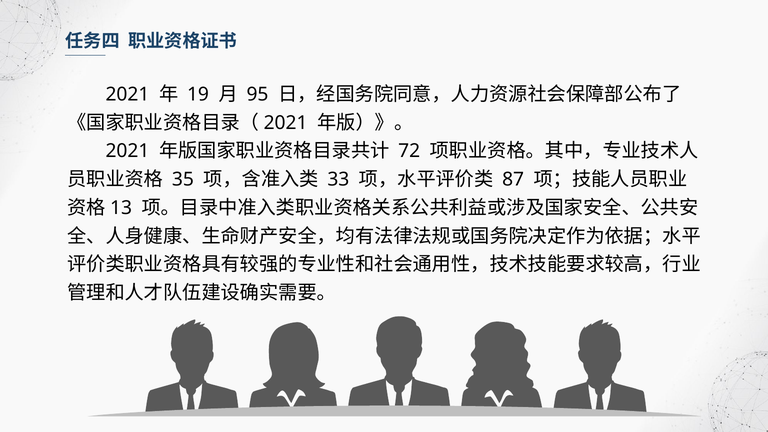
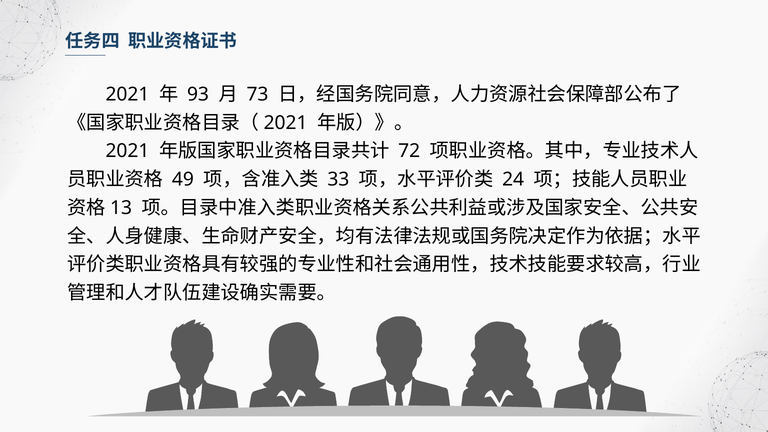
19: 19 -> 93
95: 95 -> 73
35: 35 -> 49
87: 87 -> 24
